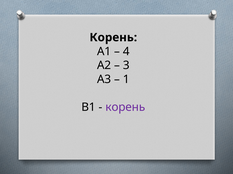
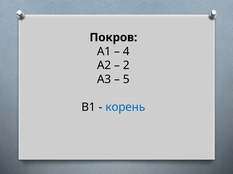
Корень at (113, 38): Корень -> Покров
3: 3 -> 2
1: 1 -> 5
корень at (125, 108) colour: purple -> blue
